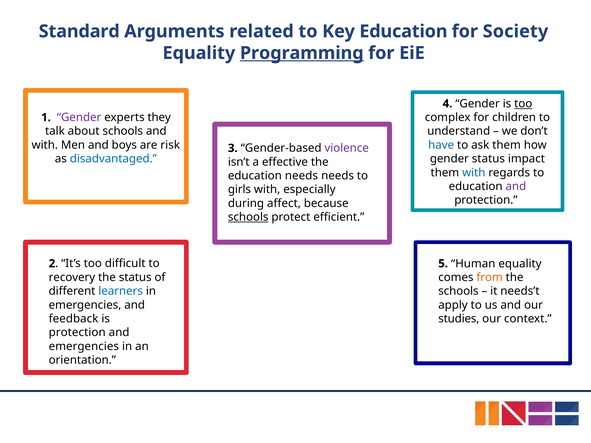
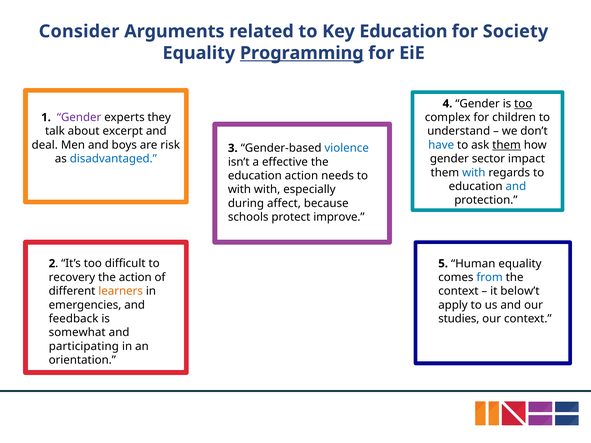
Standard: Standard -> Consider
about schools: schools -> excerpt
with at (45, 145): with -> deal
them at (507, 145) underline: none -> present
violence colour: purple -> blue
gender status: status -> sector
education needs: needs -> action
and at (516, 186) colour: purple -> blue
girls at (239, 190): girls -> with
schools at (248, 217) underline: present -> none
efficient: efficient -> improve
the status: status -> action
from colour: orange -> blue
learners colour: blue -> orange
schools at (458, 291): schools -> context
needs’t: needs’t -> below’t
protection at (77, 333): protection -> somewhat
emergencies at (84, 346): emergencies -> participating
